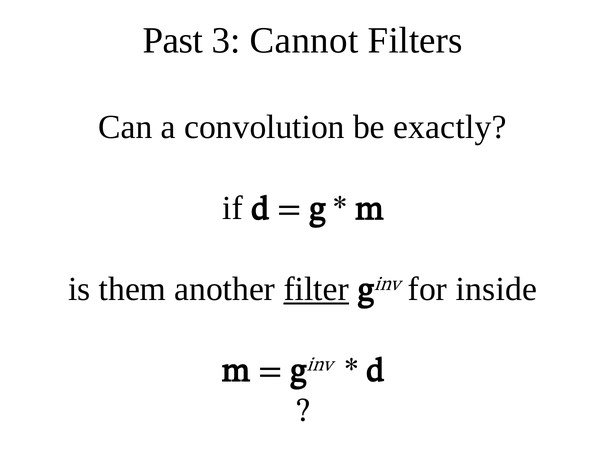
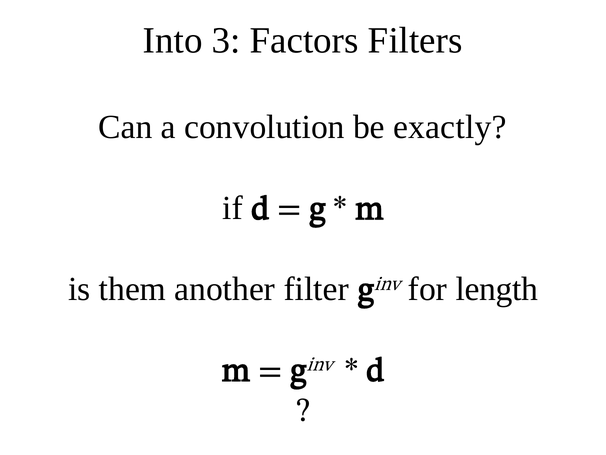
Past: Past -> Into
Cannot: Cannot -> Factors
filter underline: present -> none
inside: inside -> length
